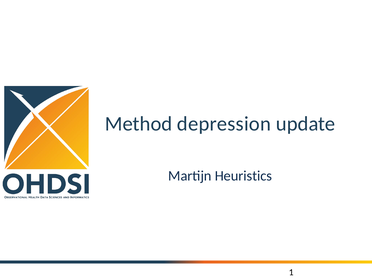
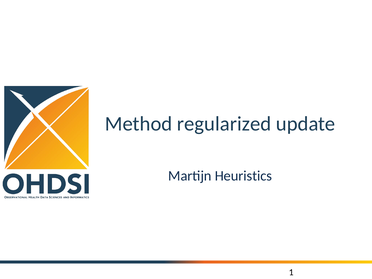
depression: depression -> regularized
